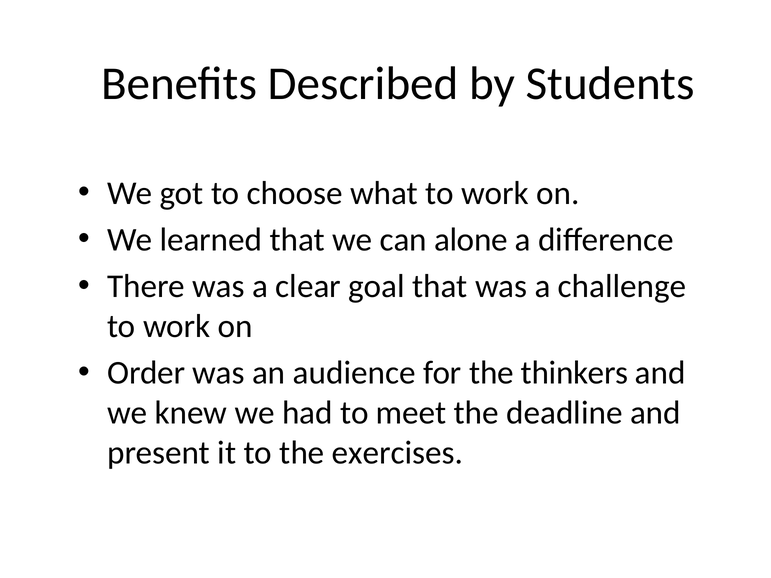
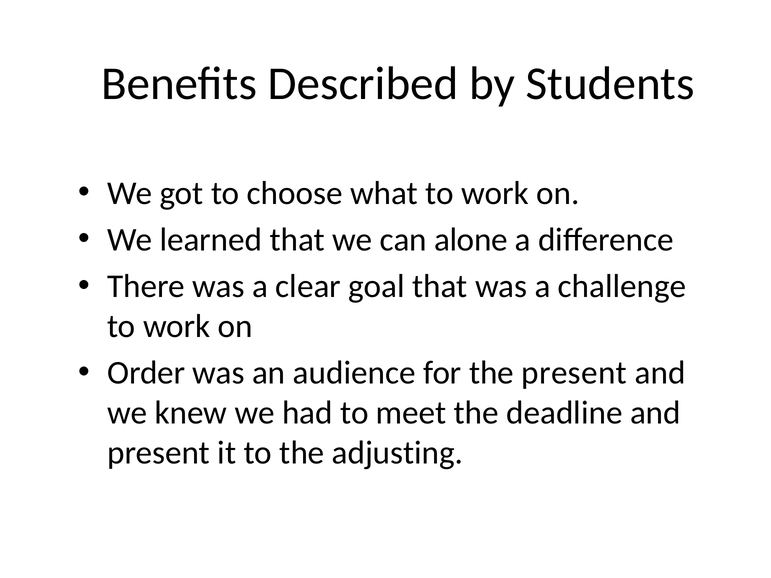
the thinkers: thinkers -> present
exercises: exercises -> adjusting
